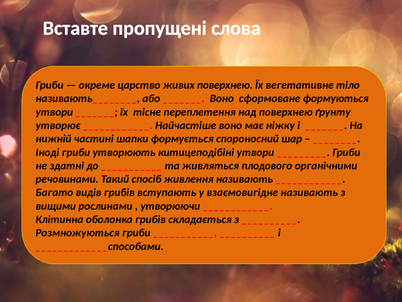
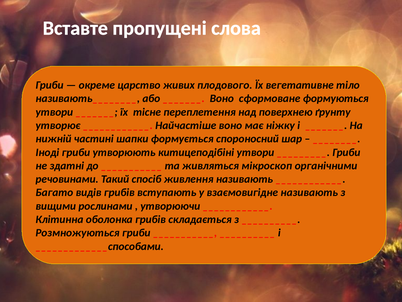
живих поверхнею: поверхнею -> плодового
плодового: плодового -> мікроскоп
